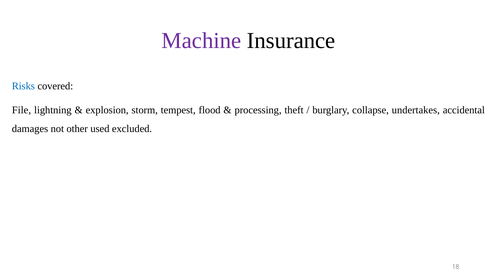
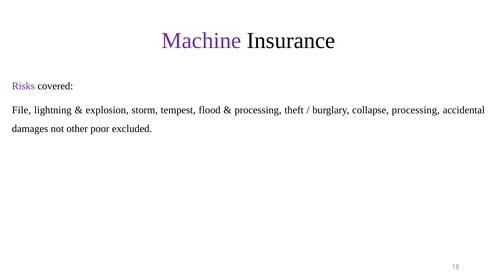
Risks colour: blue -> purple
collapse undertakes: undertakes -> processing
used: used -> poor
